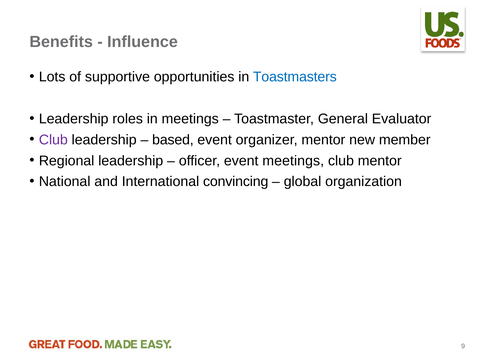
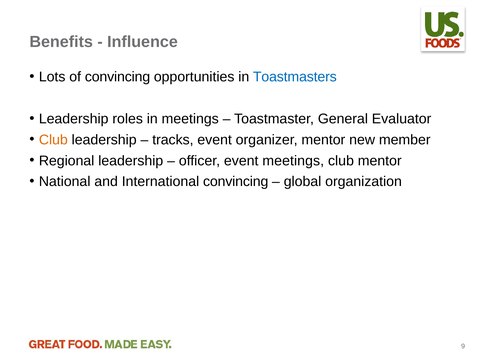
of supportive: supportive -> convincing
Club at (53, 140) colour: purple -> orange
based: based -> tracks
